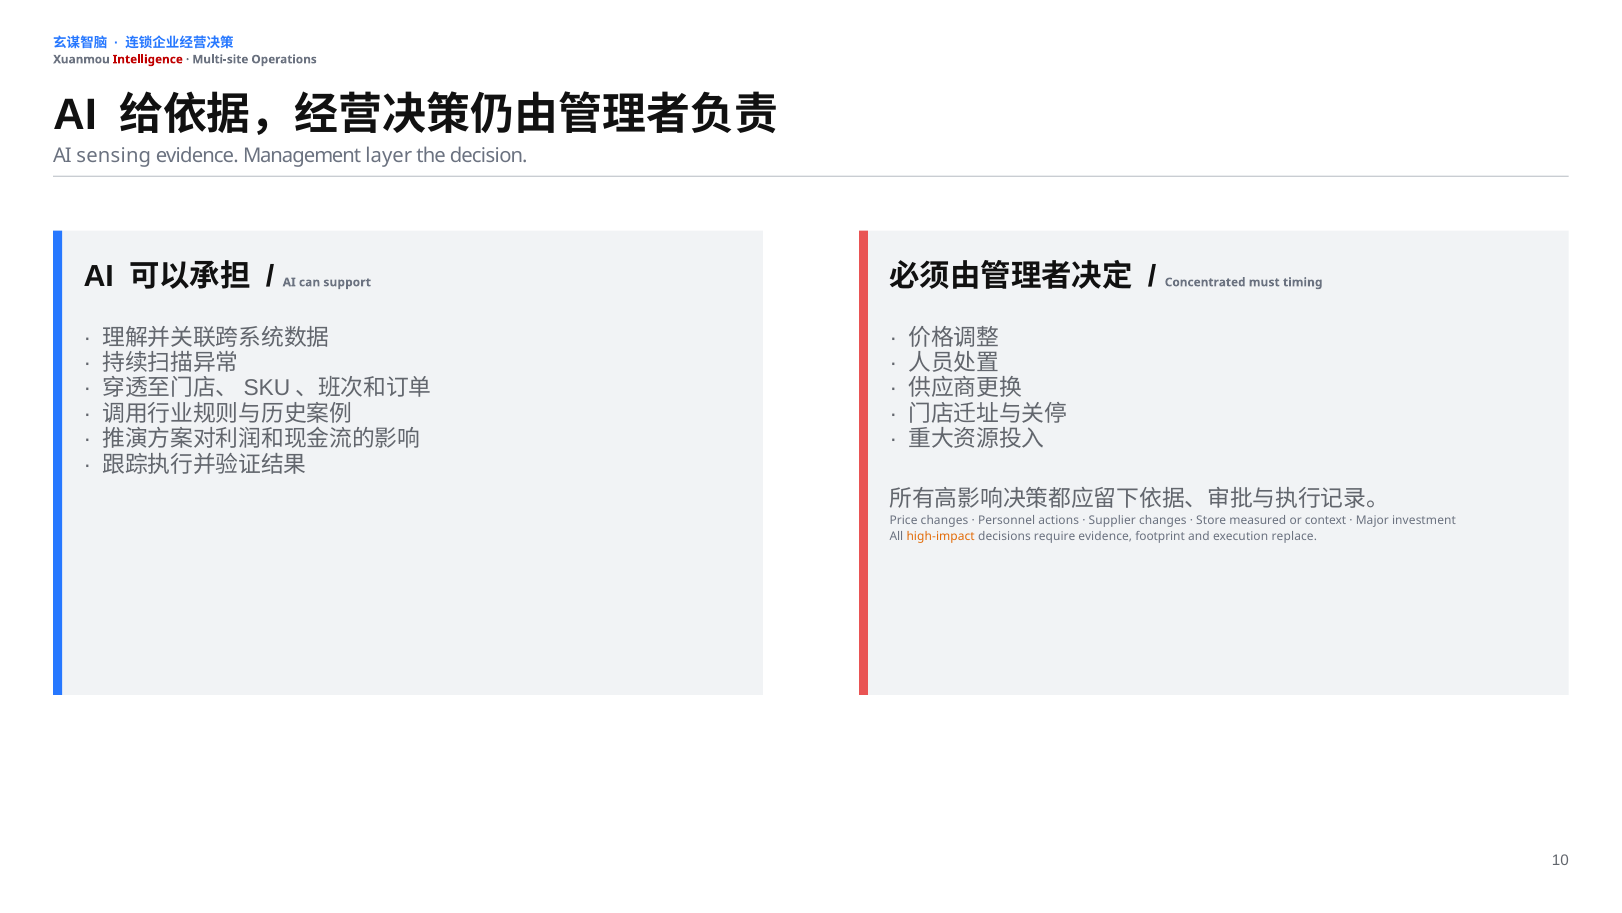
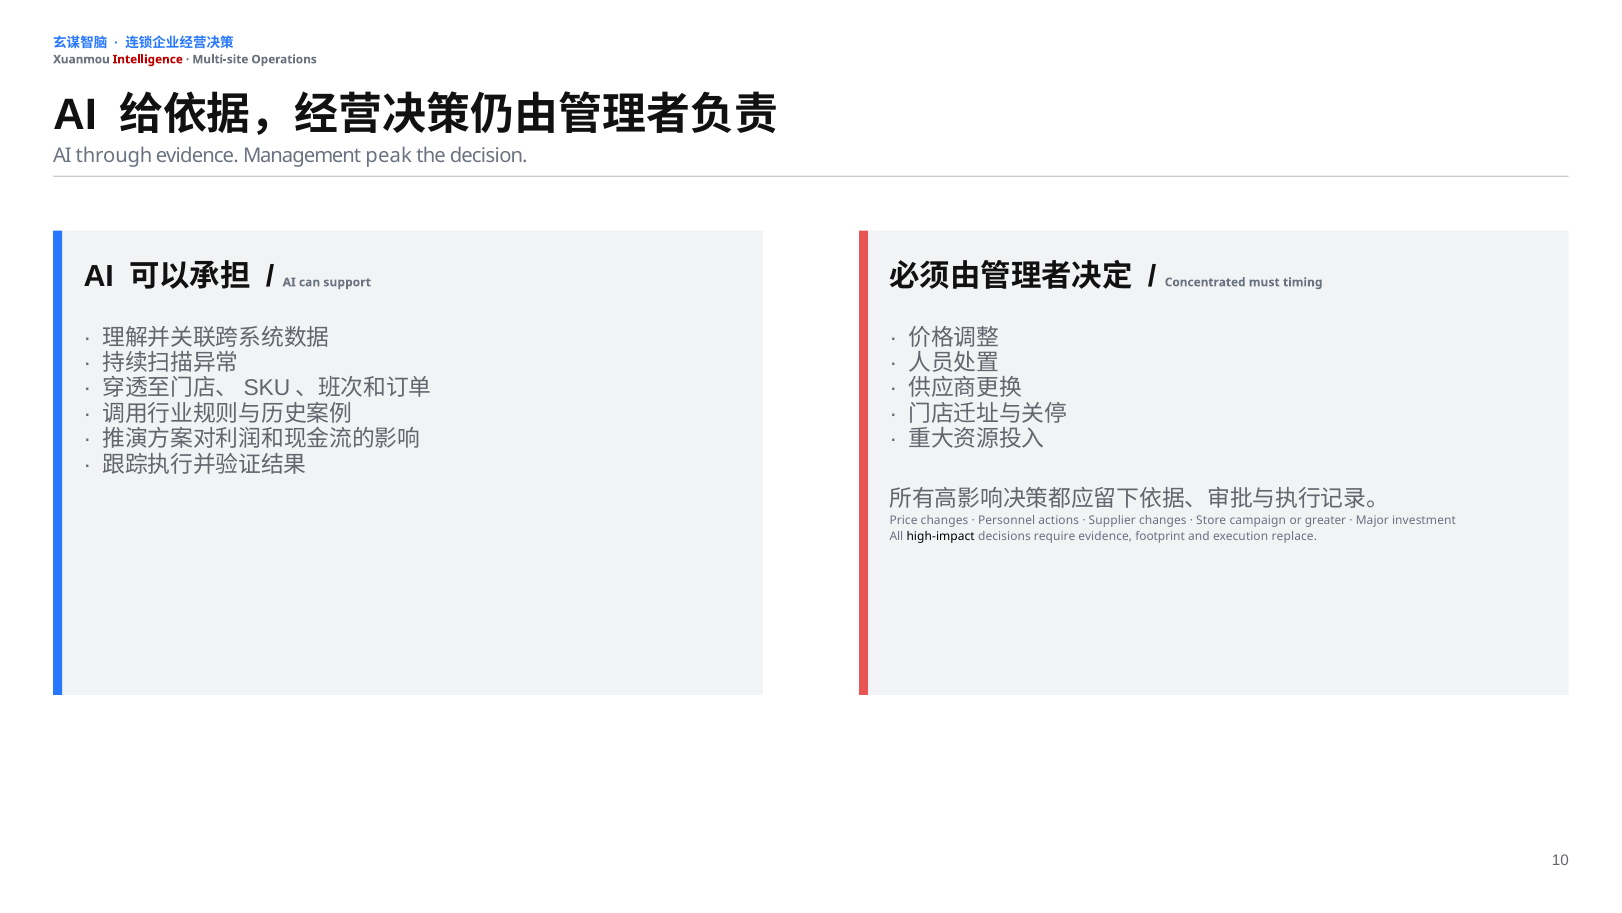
sensing: sensing -> through
layer: layer -> peak
measured: measured -> campaign
context: context -> greater
high-impact colour: orange -> black
